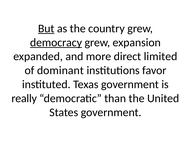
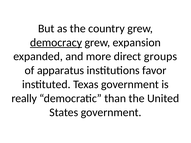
But underline: present -> none
limited: limited -> groups
dominant: dominant -> apparatus
